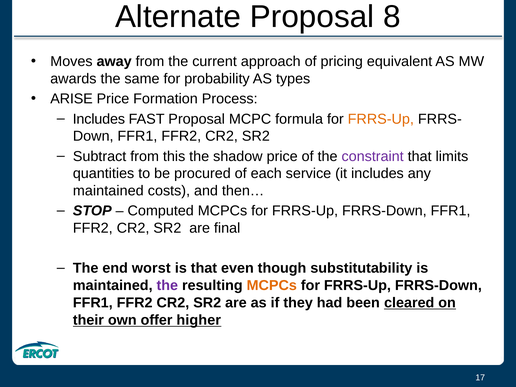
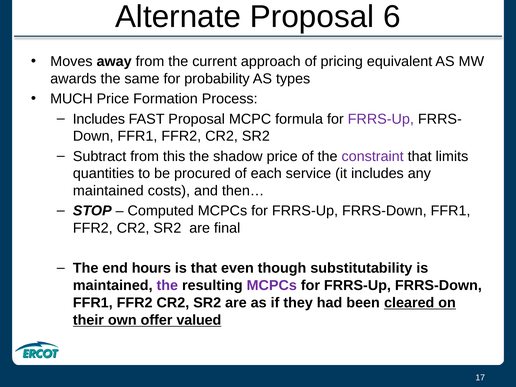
8: 8 -> 6
ARISE: ARISE -> MUCH
FRRS-Up at (381, 119) colour: orange -> purple
worst: worst -> hours
MCPCs at (272, 285) colour: orange -> purple
higher: higher -> valued
